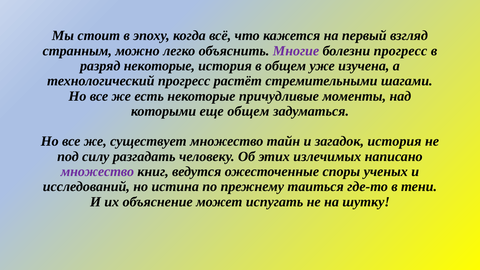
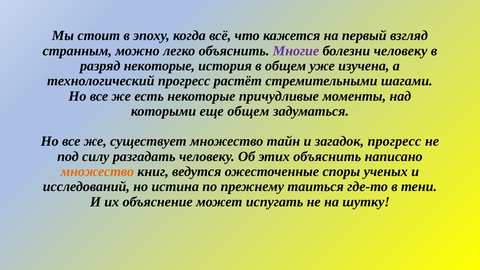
болезни прогресс: прогресс -> человеку
загадок история: история -> прогресс
этих излечимых: излечимых -> объяснить
множество at (97, 172) colour: purple -> orange
